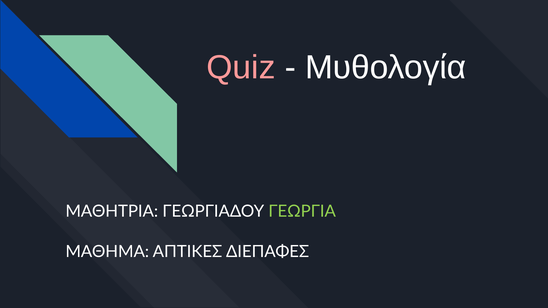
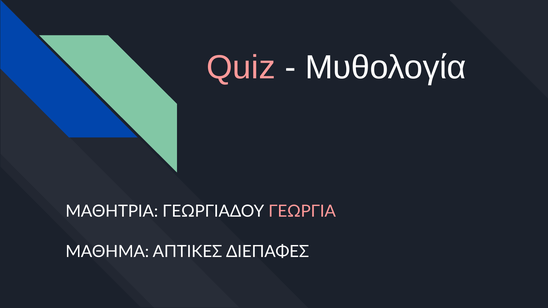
ΓΕΩΡΓΙΑ colour: light green -> pink
